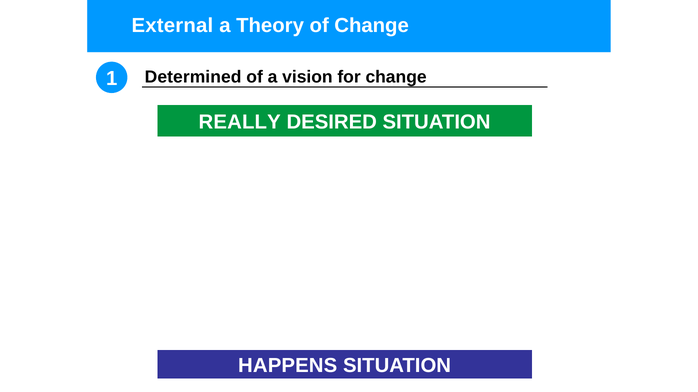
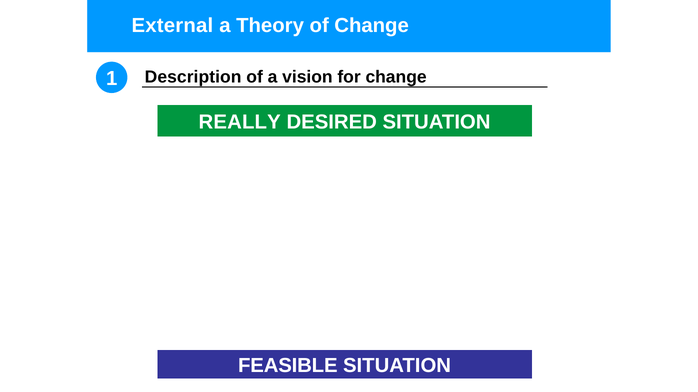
Determined: Determined -> Description
HAPPENS: HAPPENS -> FEASIBLE
